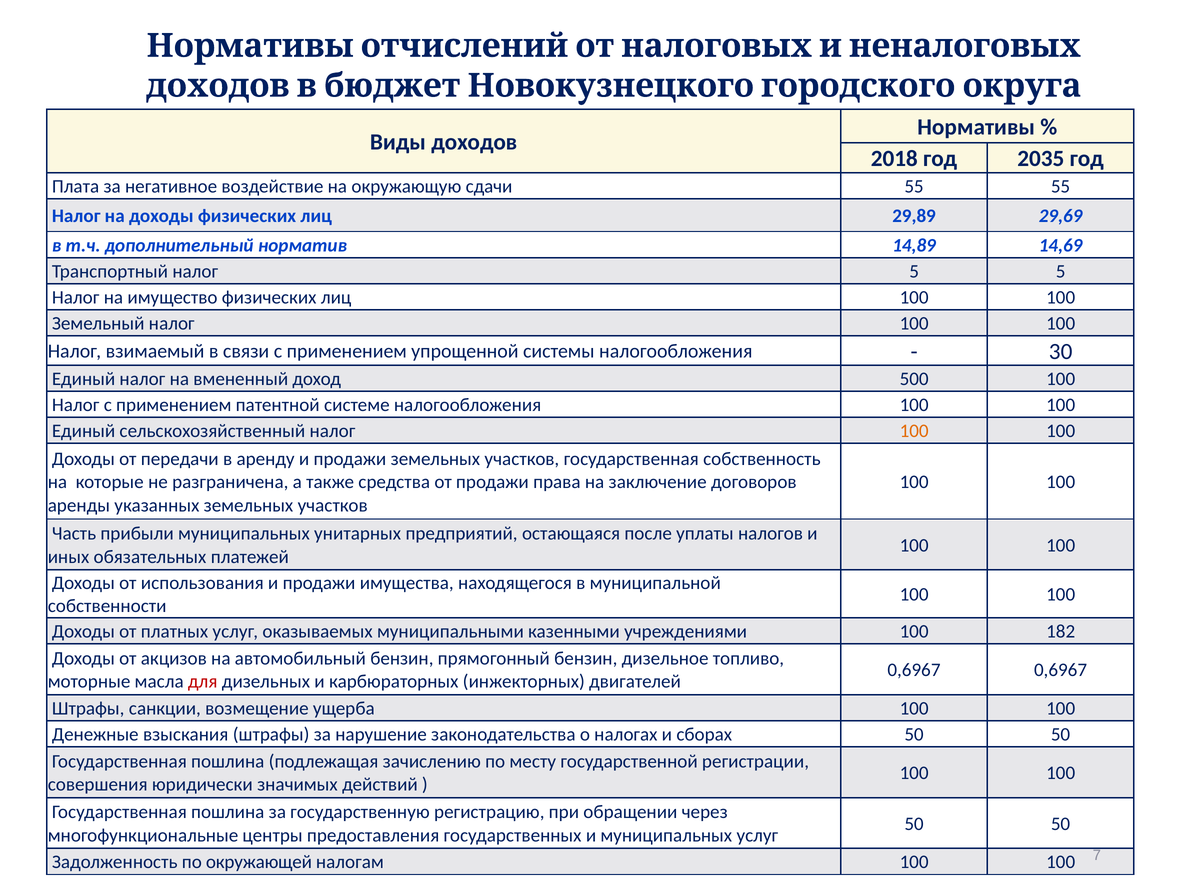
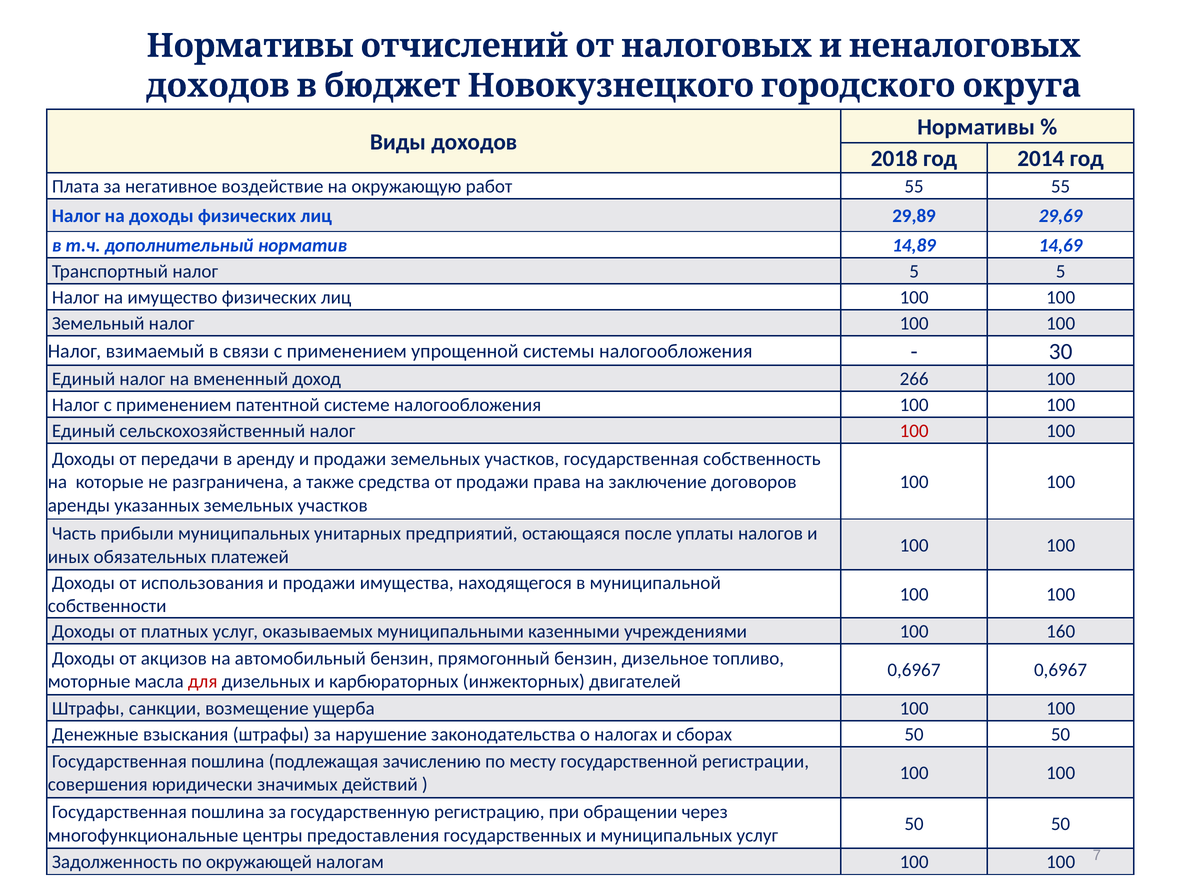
2035: 2035 -> 2014
сдачи: сдачи -> работ
500: 500 -> 266
100 at (914, 431) colour: orange -> red
182: 182 -> 160
